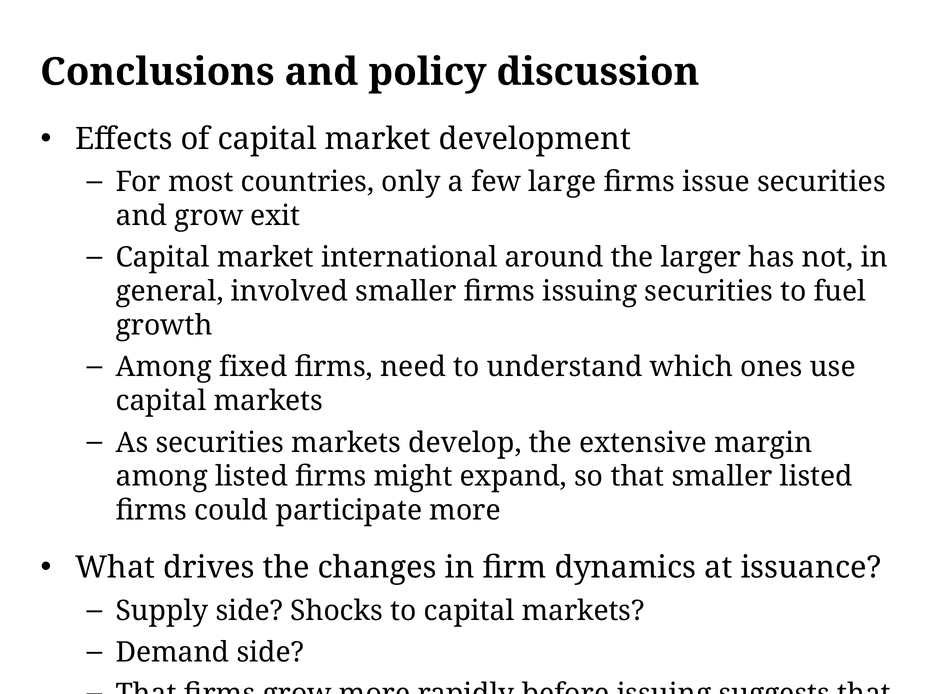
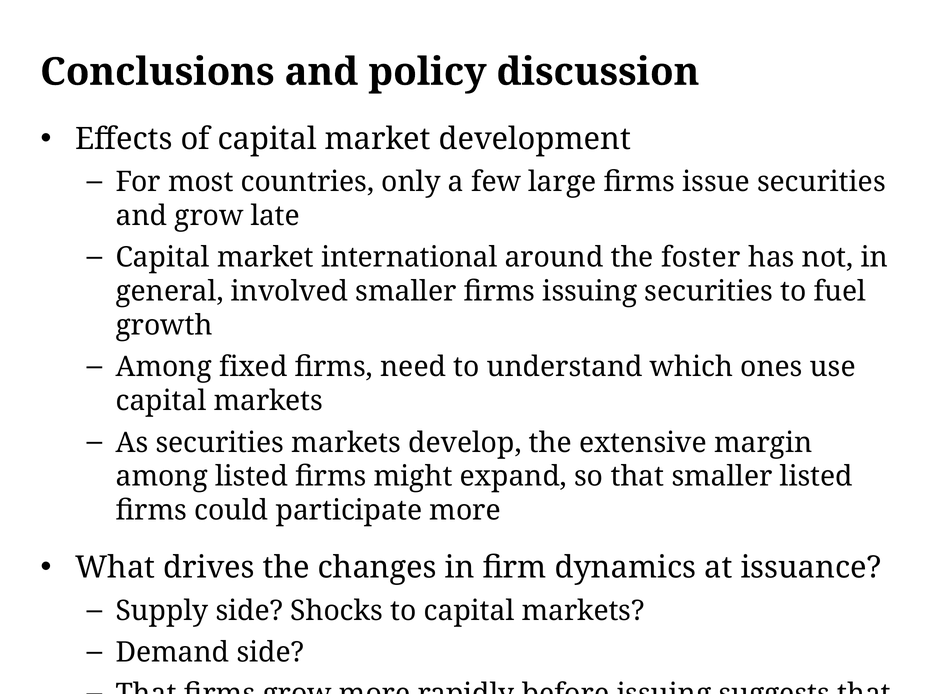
exit: exit -> late
larger: larger -> foster
